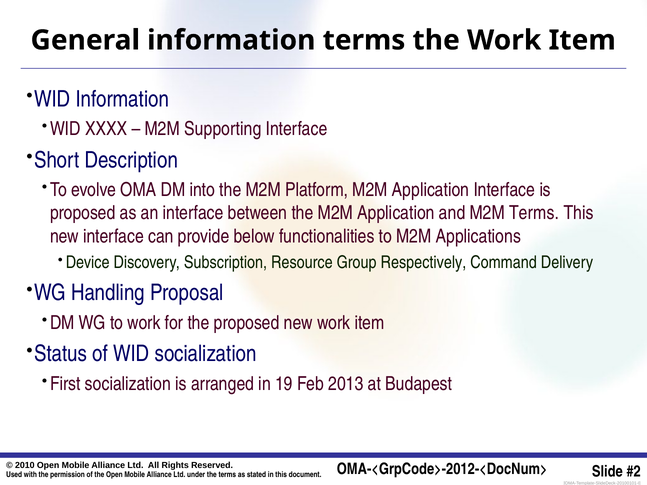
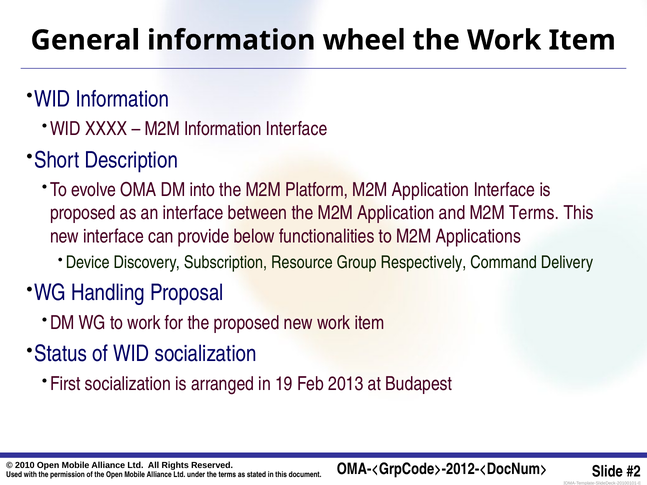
information terms: terms -> wheel
M2M Supporting: Supporting -> Information
